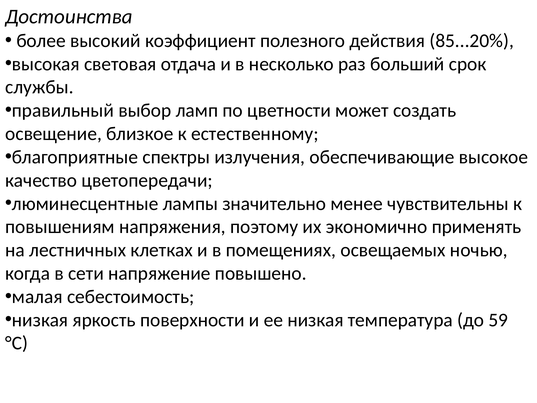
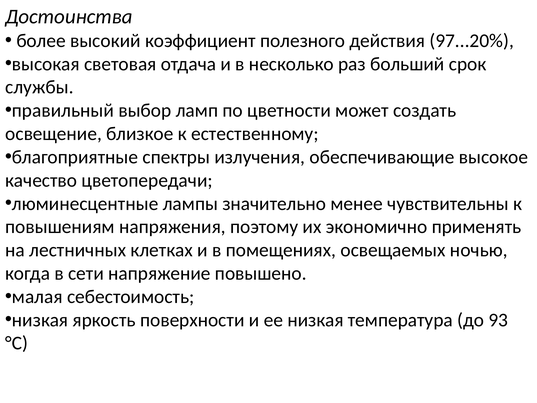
85...20%: 85...20% -> 97...20%
59: 59 -> 93
